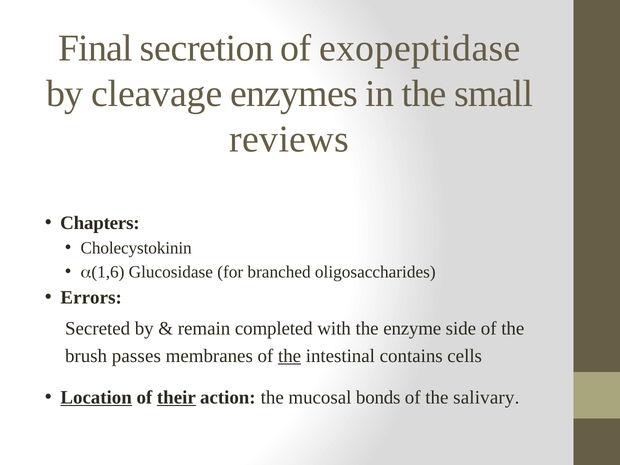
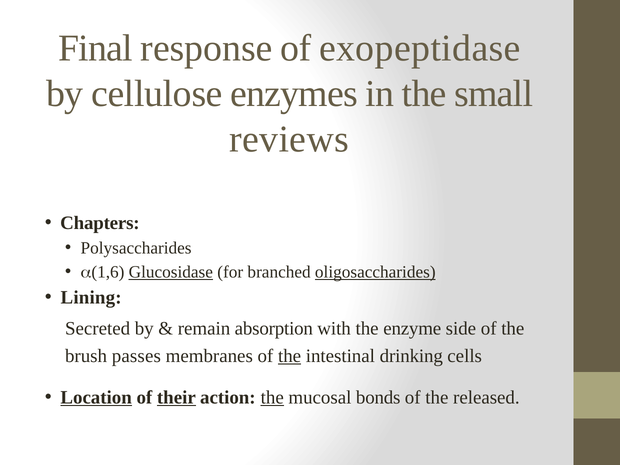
secretion: secretion -> response
cleavage: cleavage -> cellulose
Cholecystokinin: Cholecystokinin -> Polysaccharides
Glucosidase underline: none -> present
oligosaccharides underline: none -> present
Errors: Errors -> Lining
completed: completed -> absorption
contains: contains -> drinking
the at (272, 397) underline: none -> present
salivary: salivary -> released
